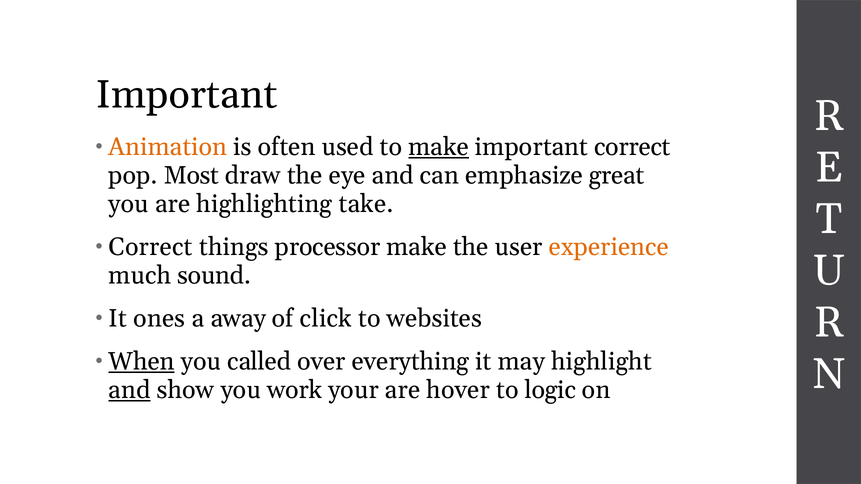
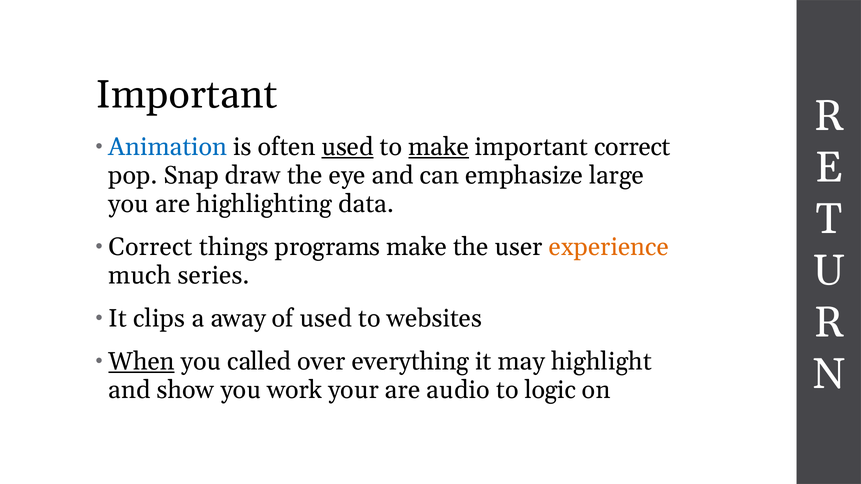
Animation colour: orange -> blue
used at (348, 147) underline: none -> present
Most: Most -> Snap
great: great -> large
take: take -> data
processor: processor -> programs
sound: sound -> series
ones: ones -> clips
of click: click -> used
and at (129, 390) underline: present -> none
hover: hover -> audio
